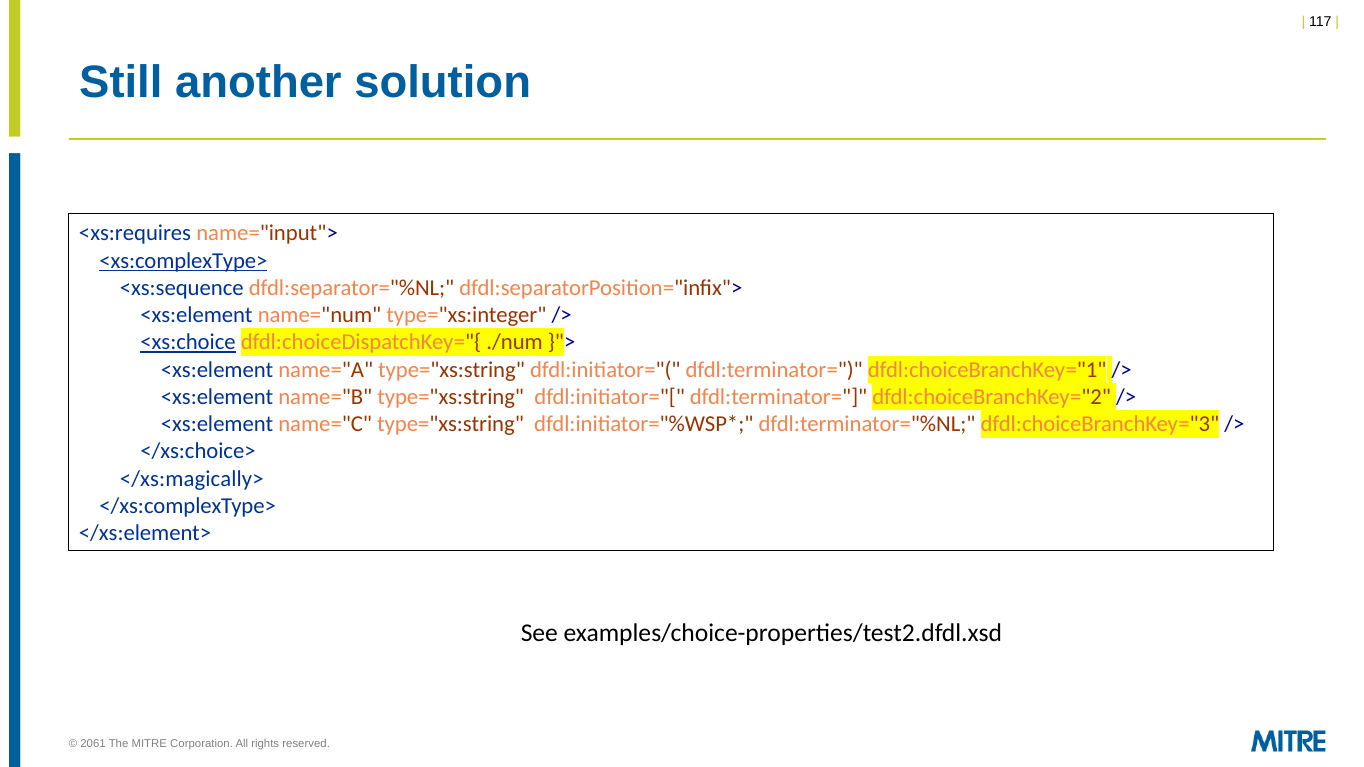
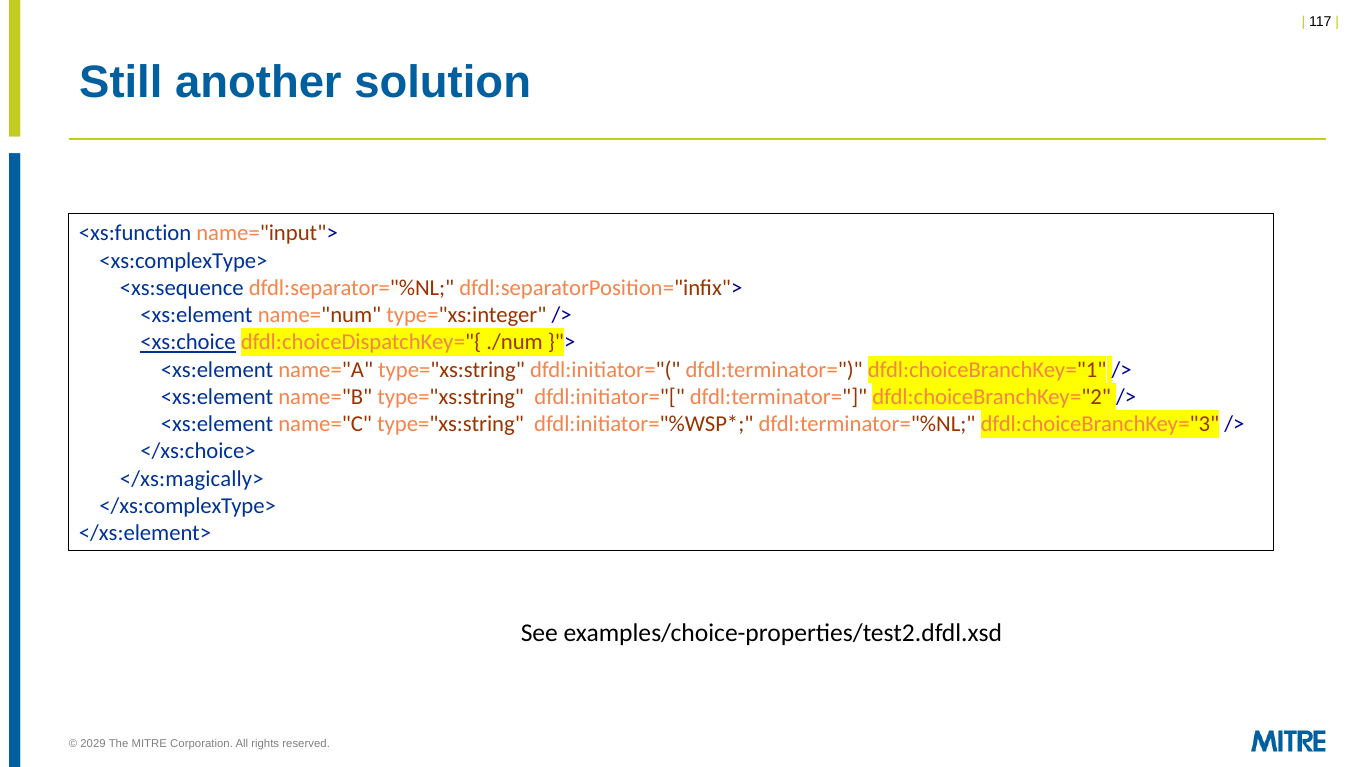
<xs:requires: <xs:requires -> <xs:function
<xs:complexType> underline: present -> none
2061: 2061 -> 2029
